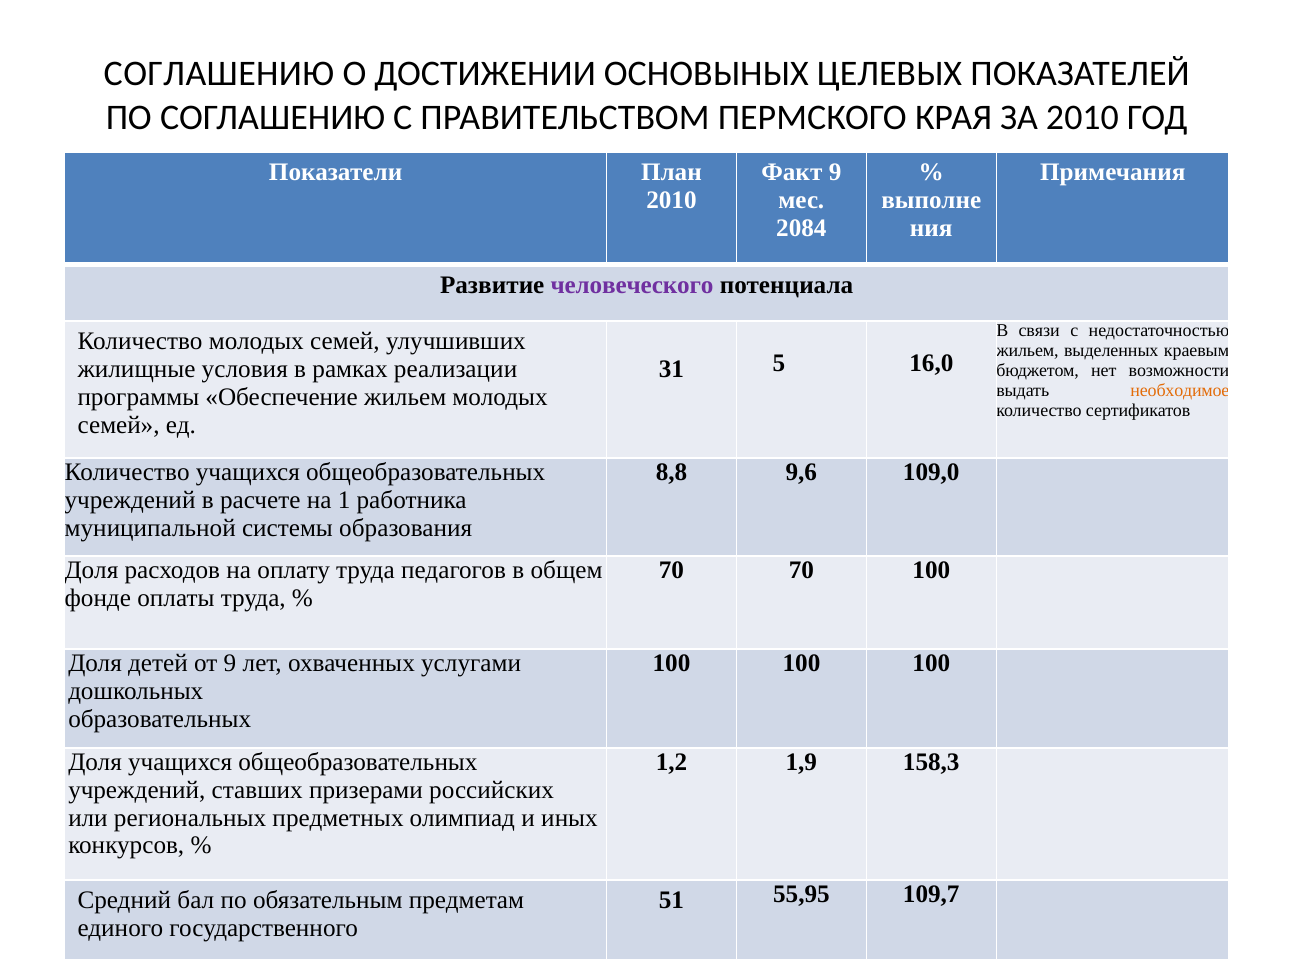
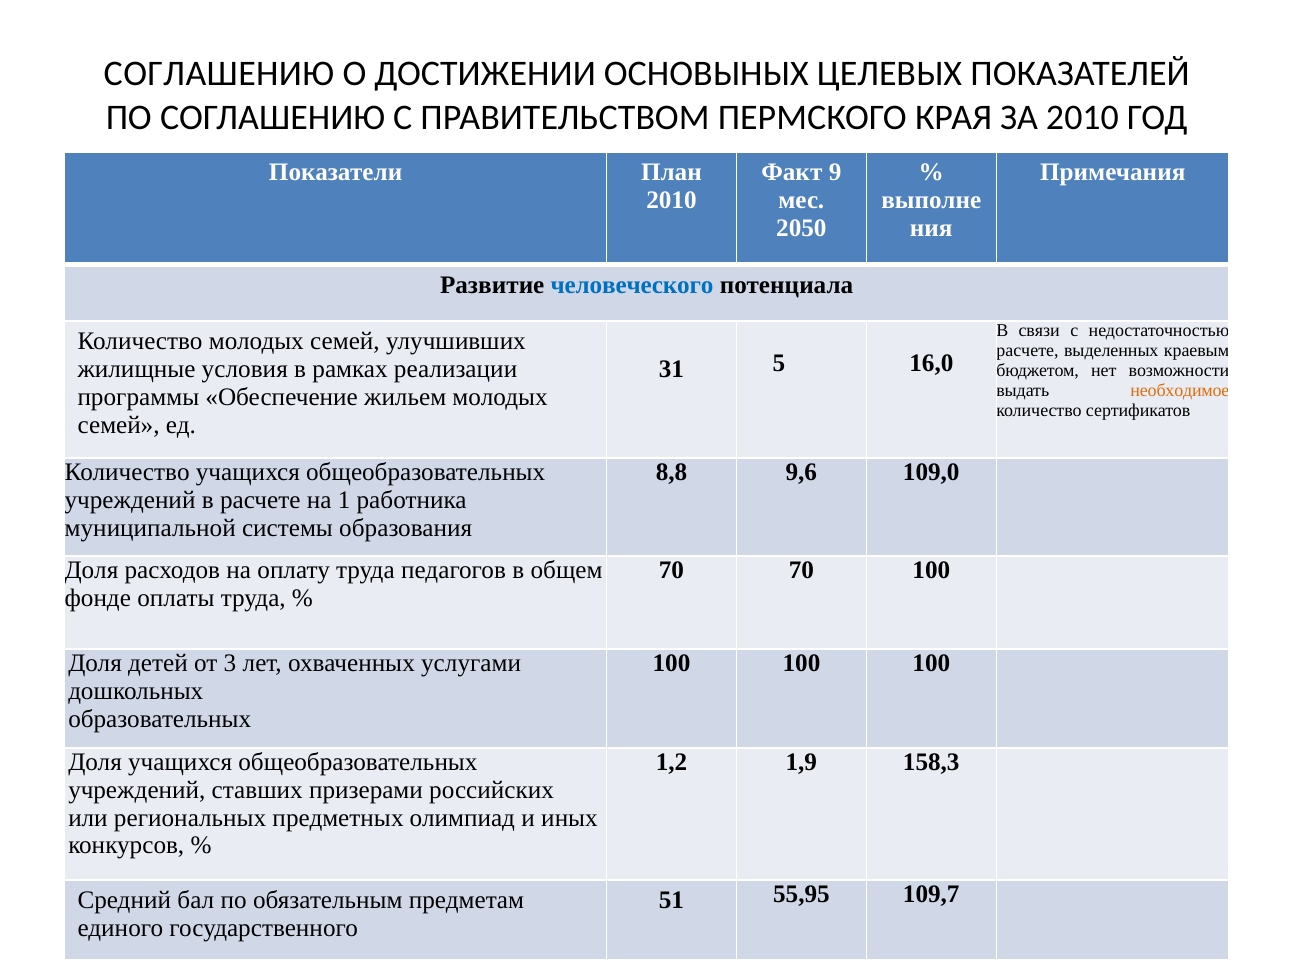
2084: 2084 -> 2050
человеческого colour: purple -> blue
жильем at (1027, 351): жильем -> расчете
от 9: 9 -> 3
